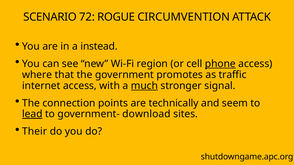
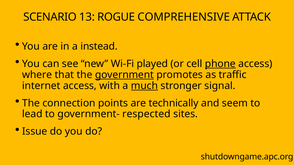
72: 72 -> 13
CIRCUMVENTION: CIRCUMVENTION -> COMPREHENSIVE
region: region -> played
government underline: none -> present
lead underline: present -> none
download: download -> respected
Their: Their -> Issue
